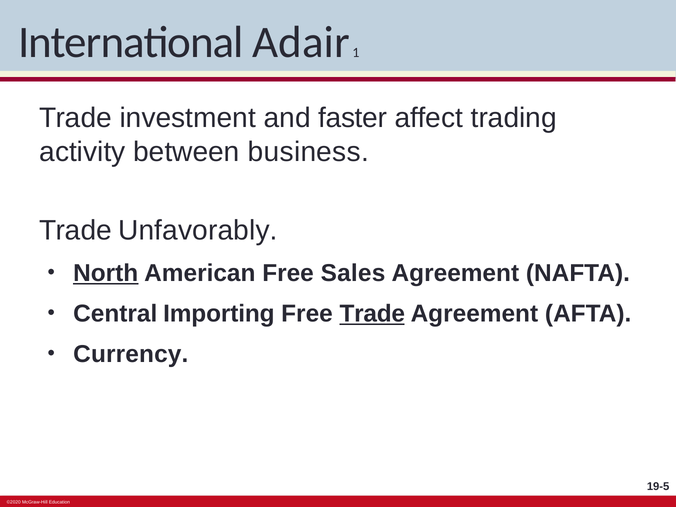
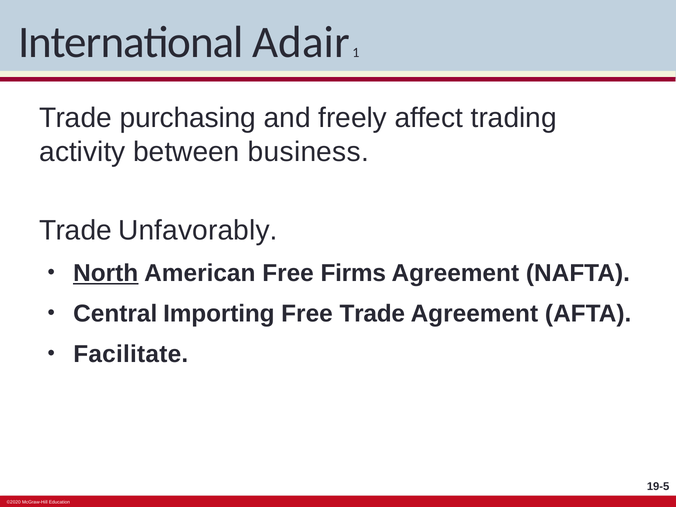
investment: investment -> purchasing
faster: faster -> freely
Sales: Sales -> Firms
Trade at (372, 314) underline: present -> none
Currency: Currency -> Facilitate
